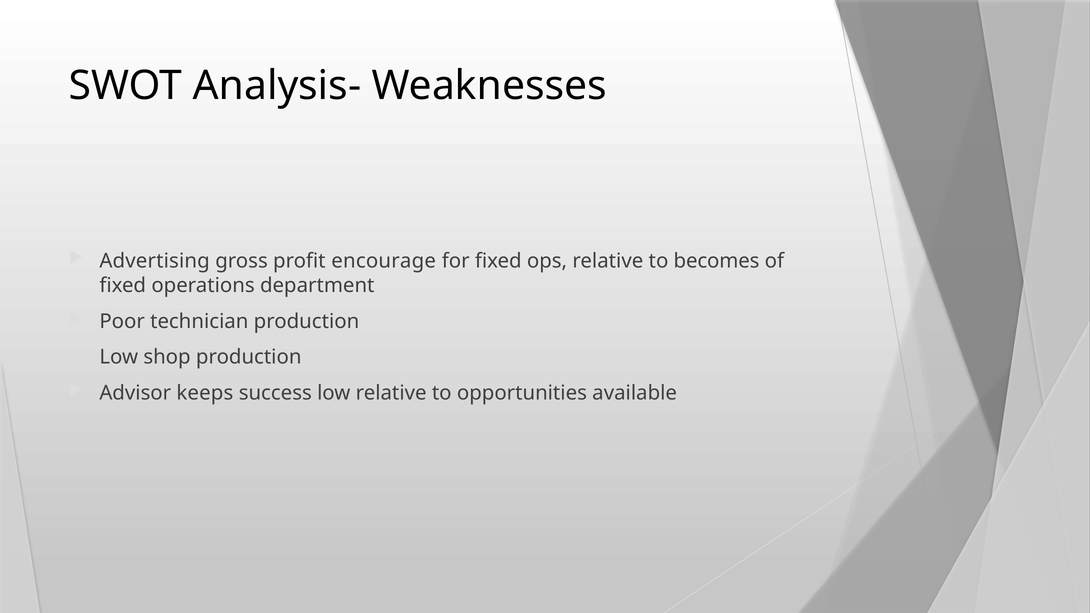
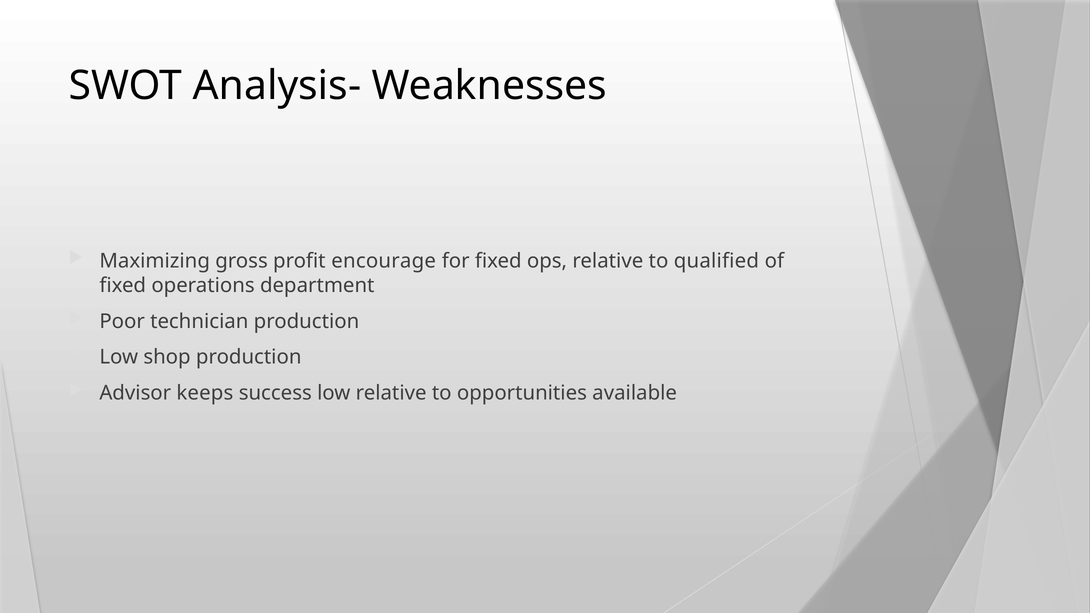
Advertising: Advertising -> Maximizing
becomes: becomes -> qualified
